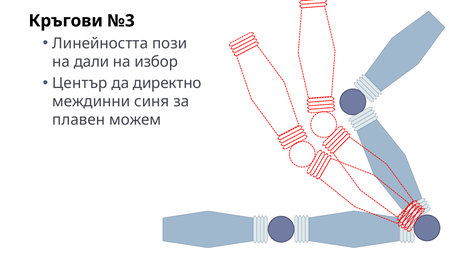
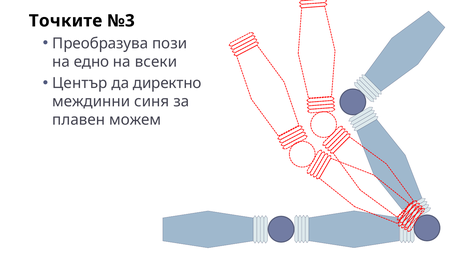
Кръгови: Кръгови -> Точките
Линейността: Линейността -> Преобразува
дали: дали -> едно
избор: избор -> всеки
